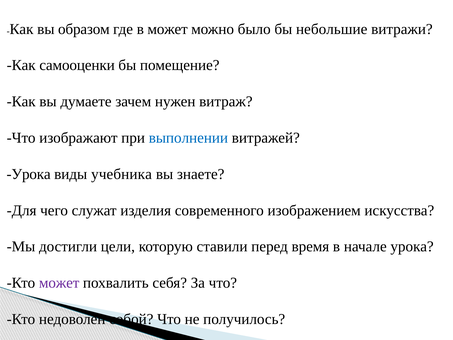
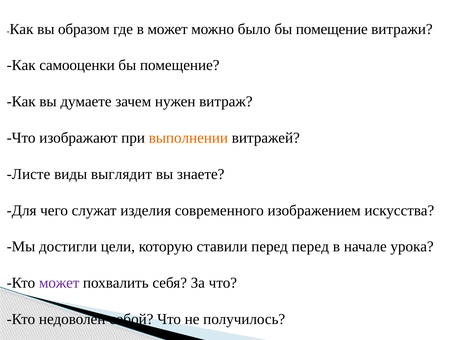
было бы небольшие: небольшие -> помещение
выполнении colour: blue -> orange
Урока at (29, 174): Урока -> Листе
учебника: учебника -> выглядит
перед время: время -> перед
